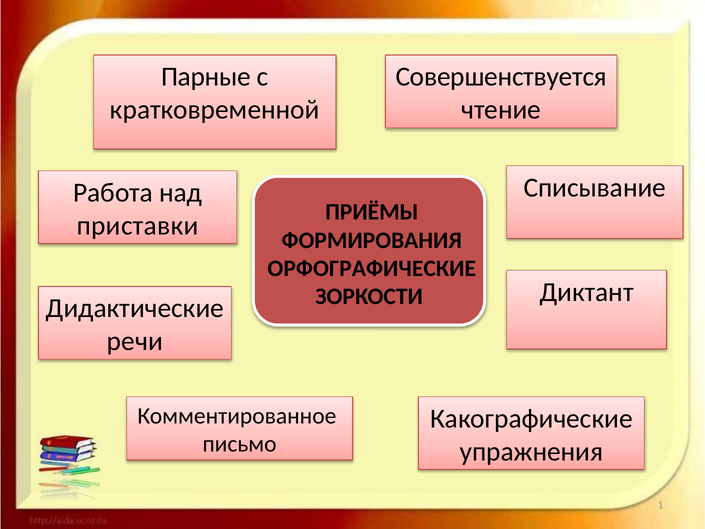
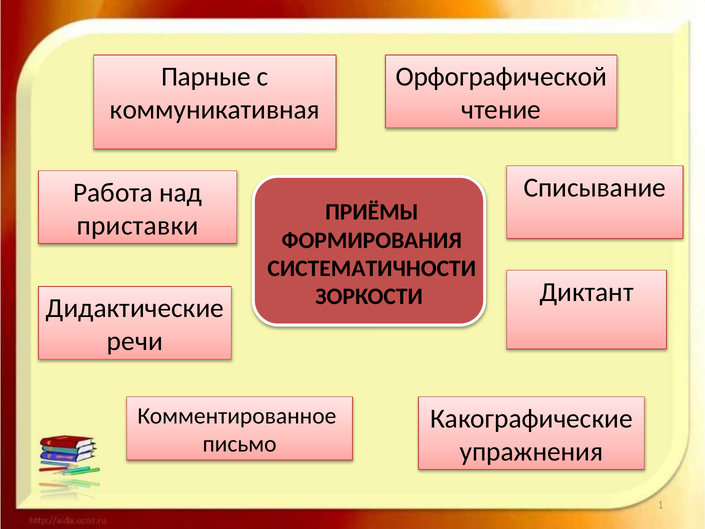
Совершенствуется: Совершенствуется -> Орфографической
кратковременной: кратковременной -> коммуникативная
ОРФОГРАФИЧЕСКИЕ: ОРФОГРАФИЧЕСКИЕ -> СИСТЕМАТИЧНОСТИ
